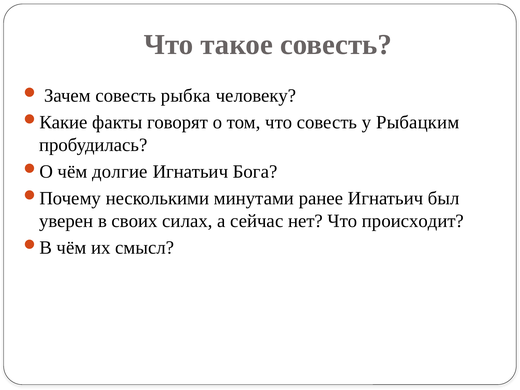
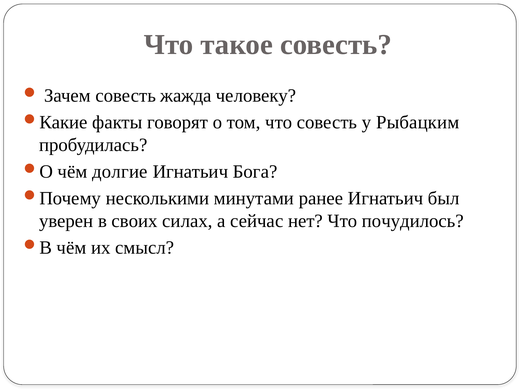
рыбка: рыбка -> жажда
происходит: происходит -> почудилось
